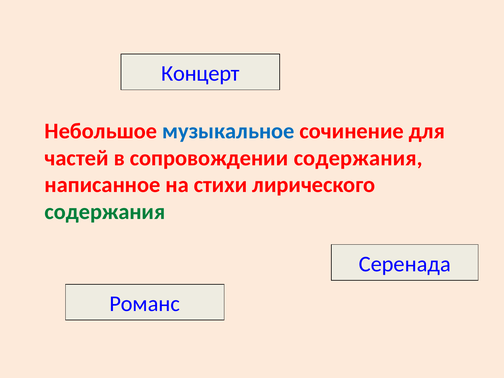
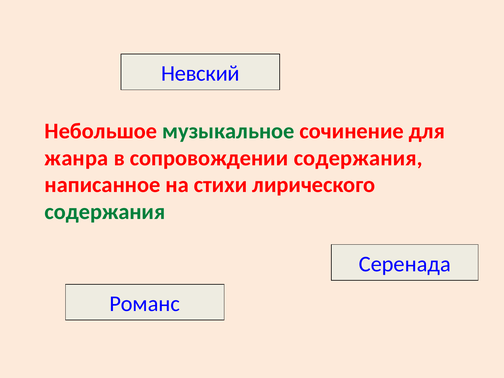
Концерт: Концерт -> Невский
музыкальное colour: blue -> green
частей: частей -> жанра
